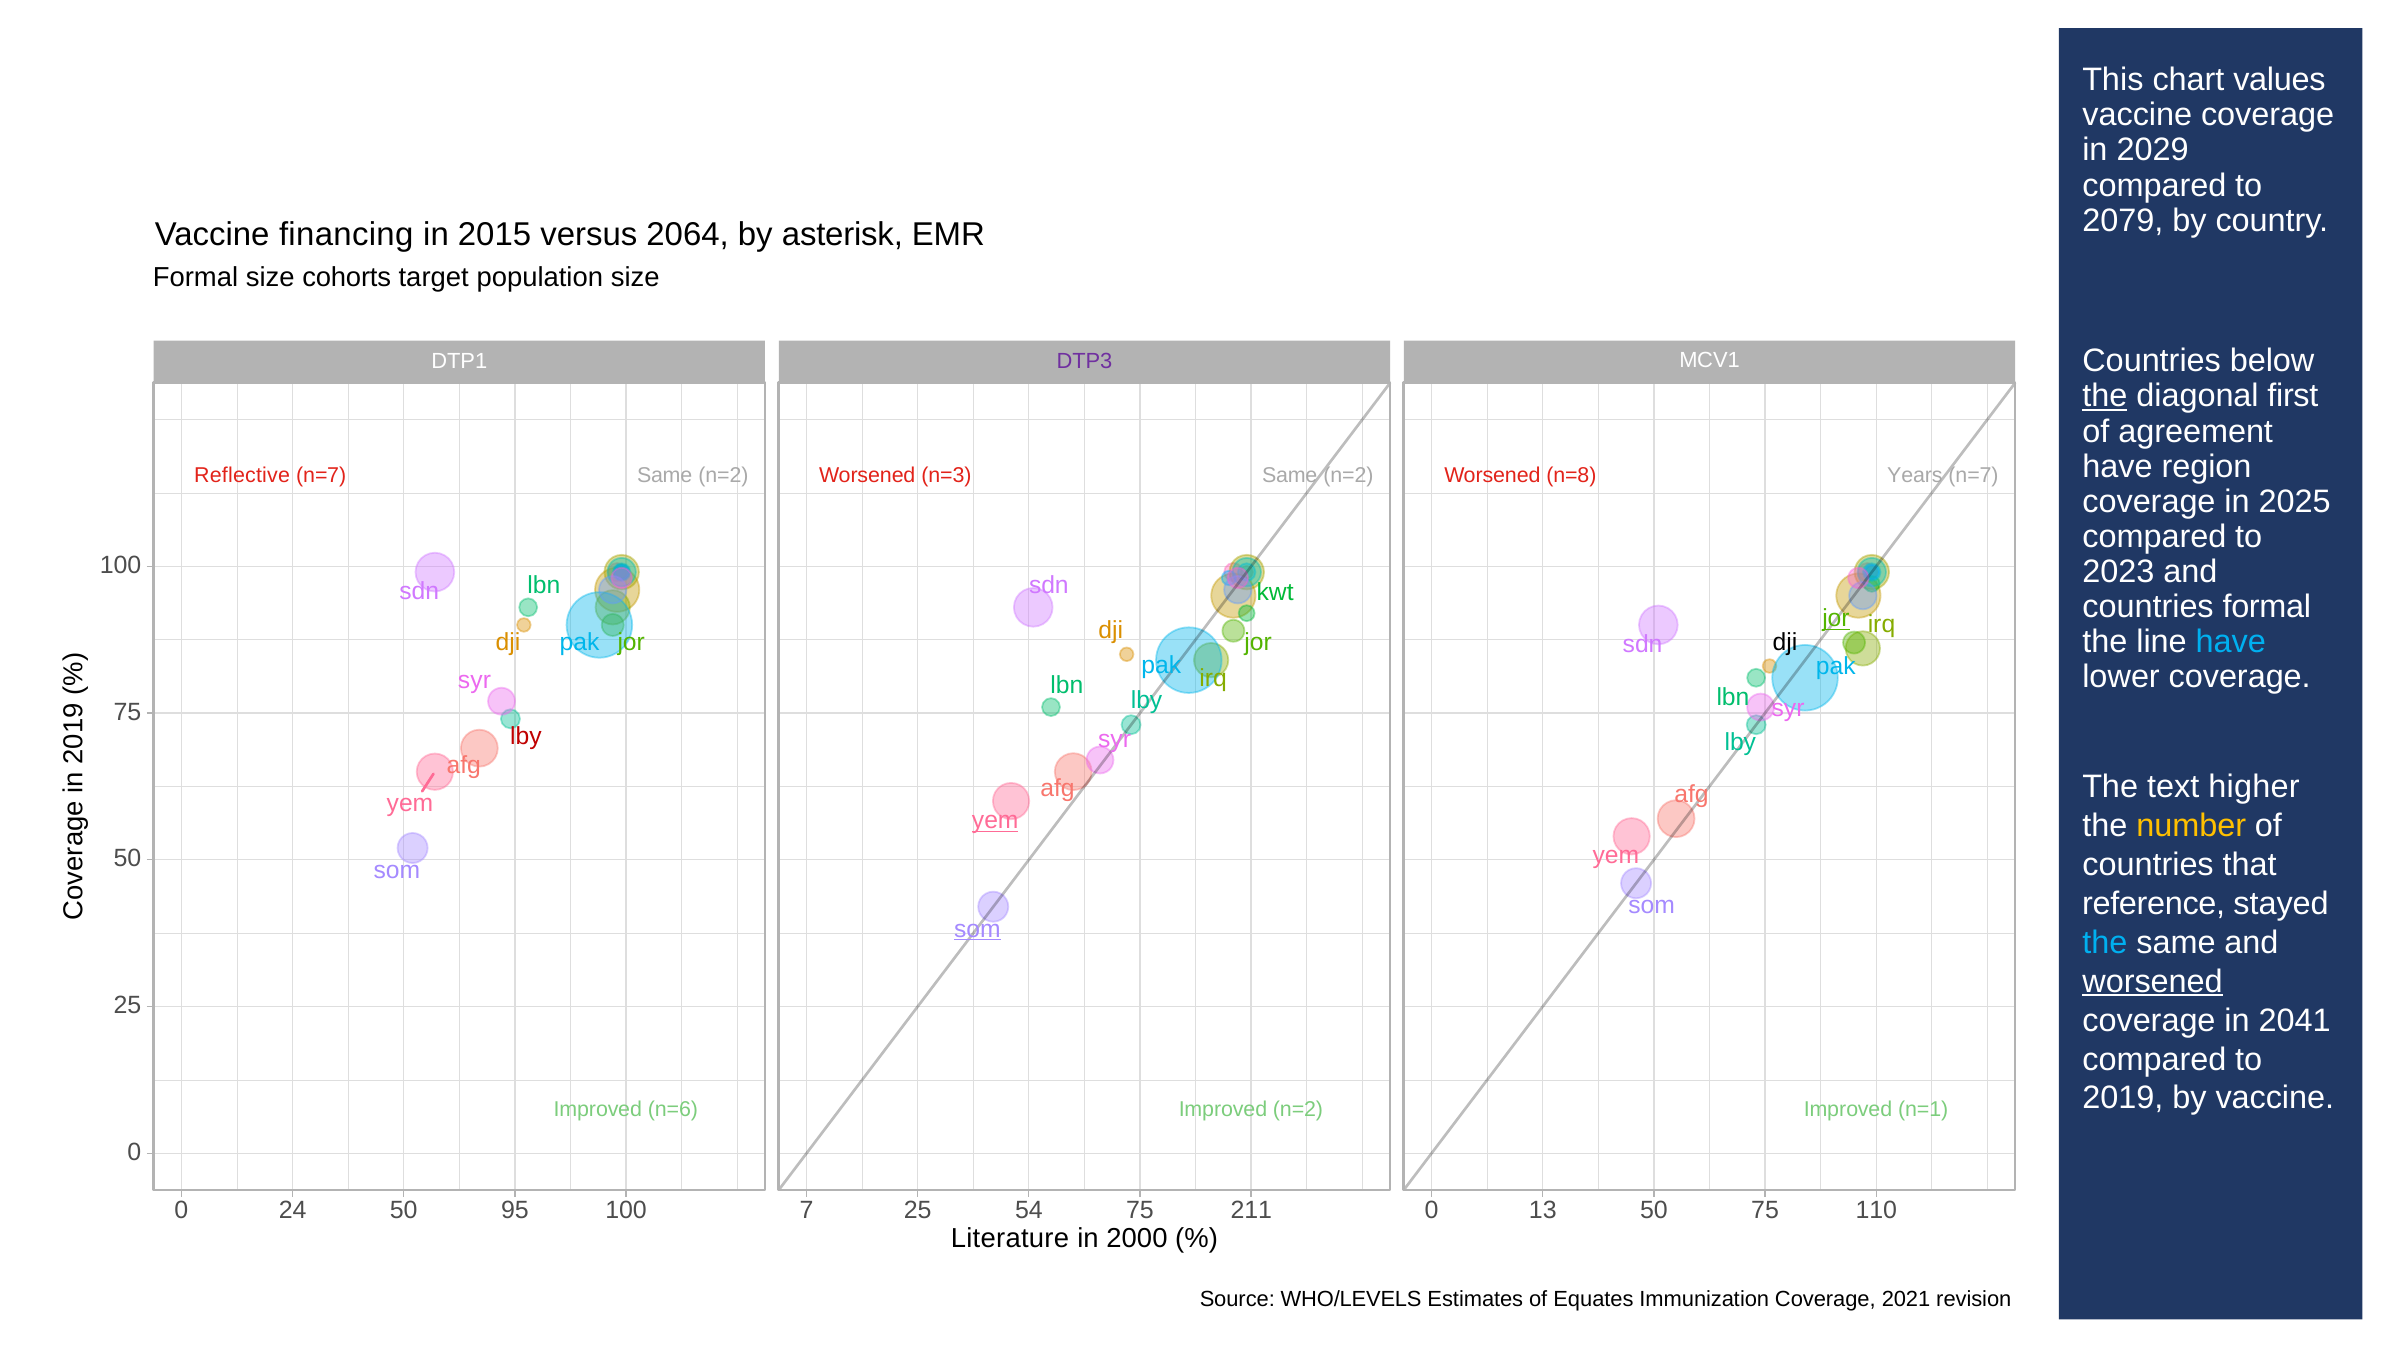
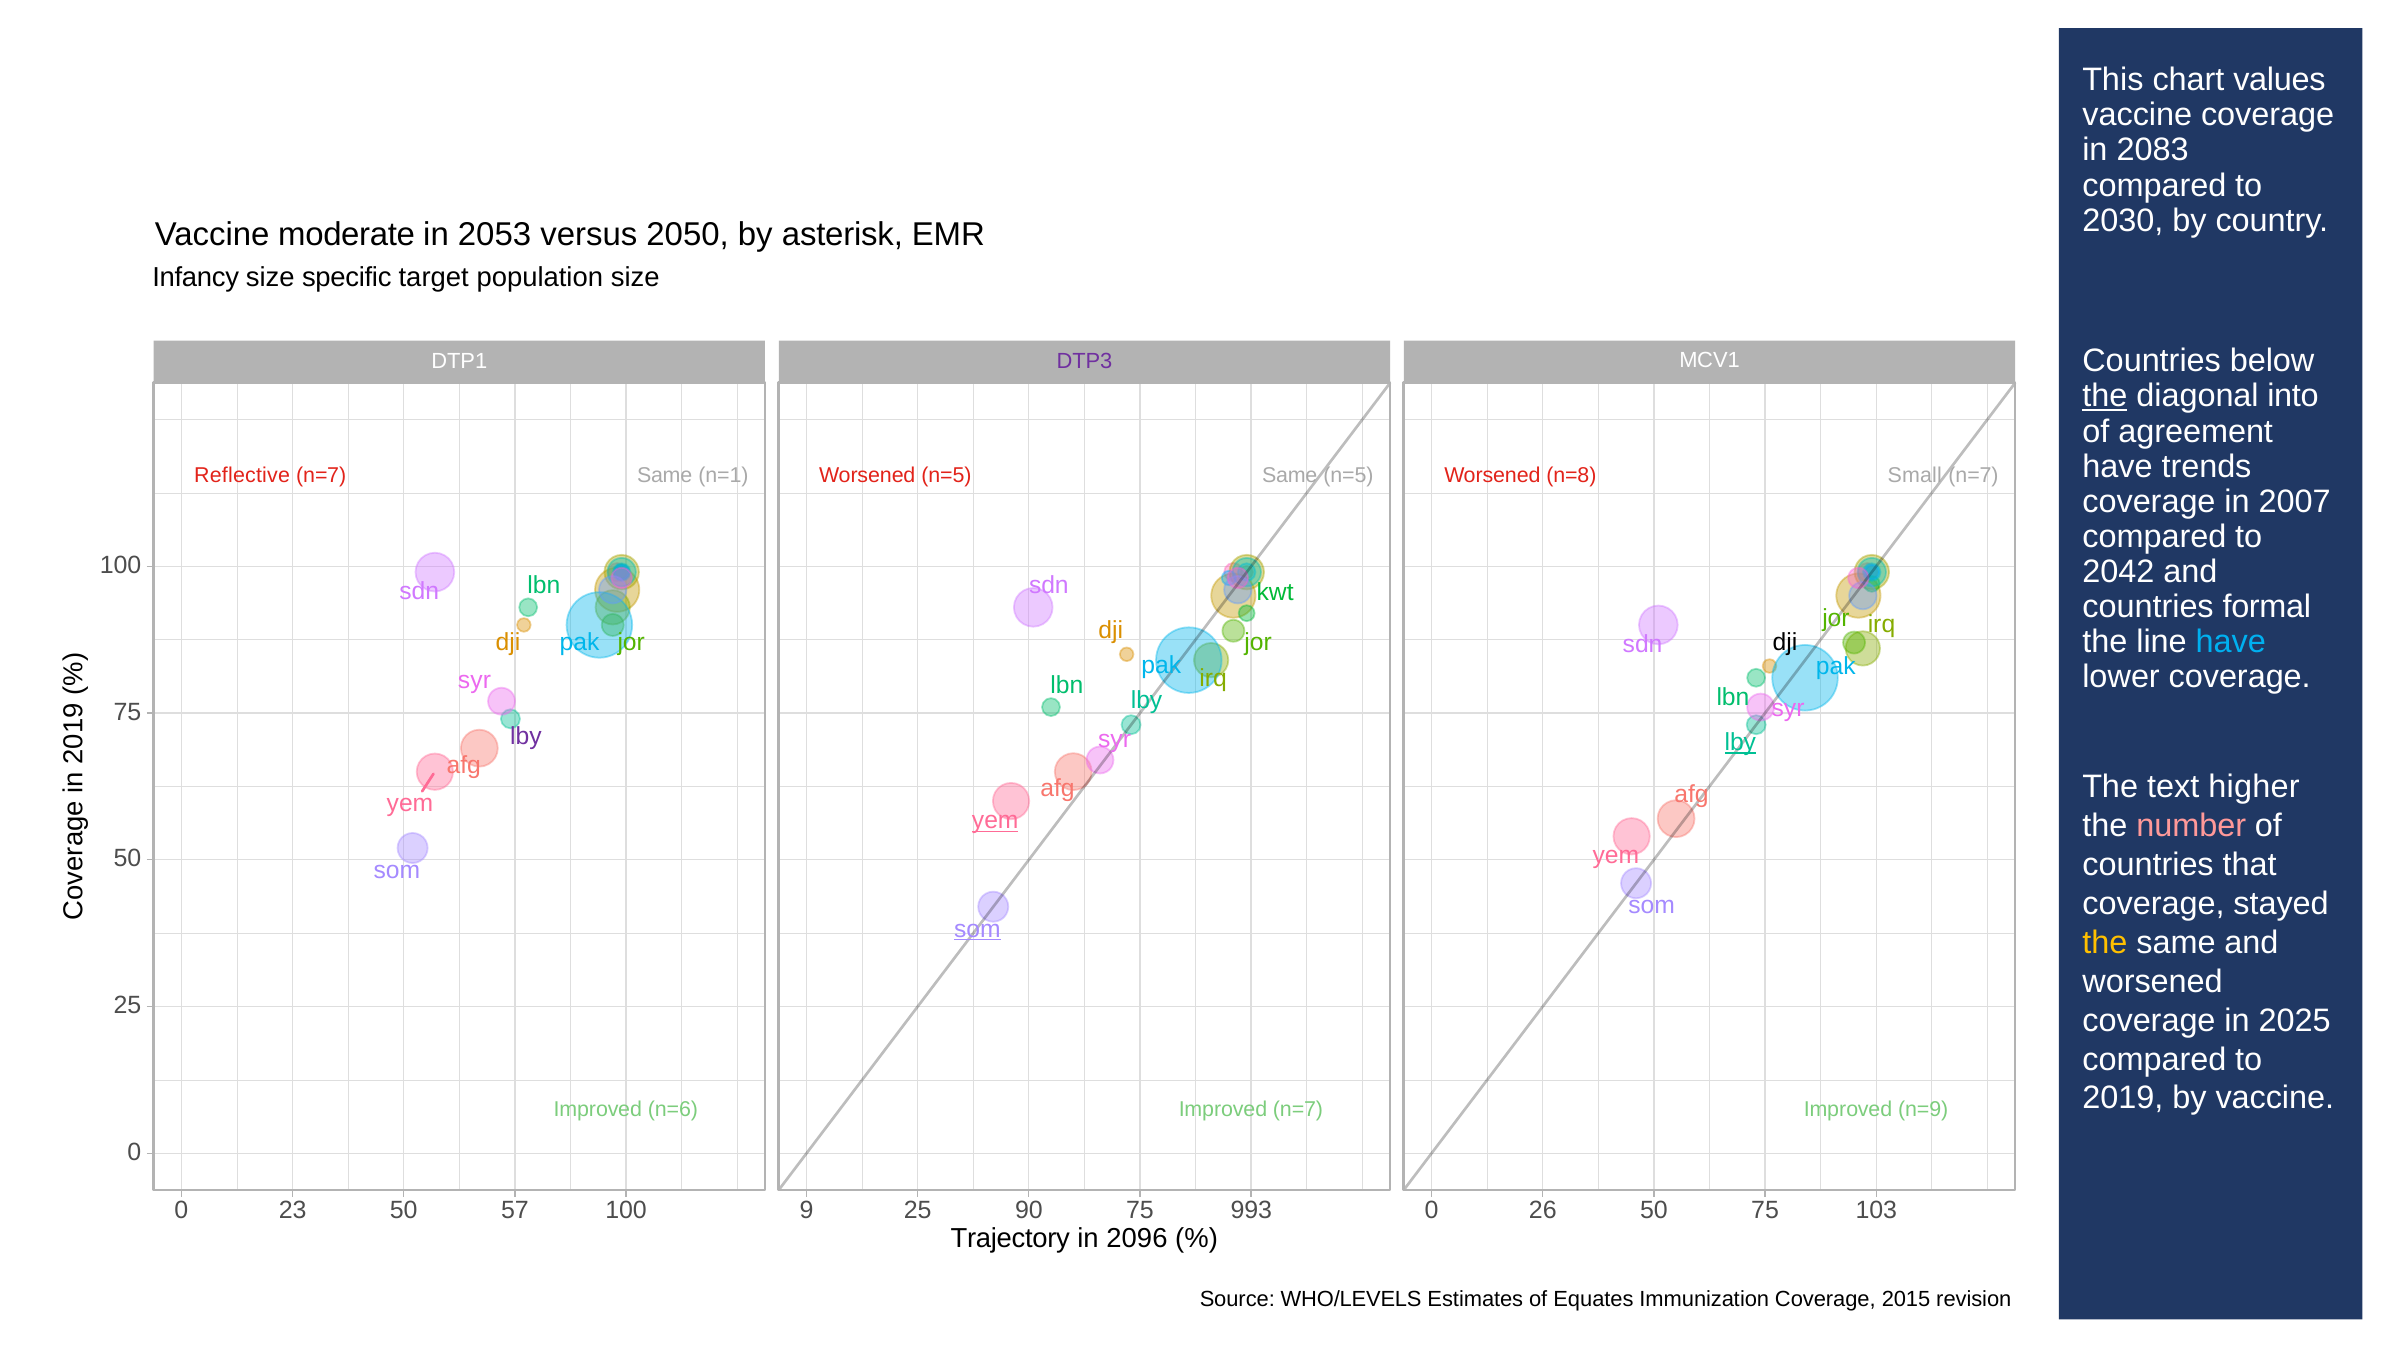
2029: 2029 -> 2083
2079: 2079 -> 2030
financing: financing -> moderate
2015: 2015 -> 2053
2064: 2064 -> 2050
Formal at (195, 278): Formal -> Infancy
cohorts: cohorts -> specific
first: first -> into
region: region -> trends
n=7 Same n=2: n=2 -> n=1
Worsened n=3: n=3 -> n=5
n=2 at (1348, 475): n=2 -> n=5
Years: Years -> Small
2025: 2025 -> 2007
2023: 2023 -> 2042
jor at (1836, 619) underline: present -> none
lby at (526, 736) colour: red -> purple
lby at (1740, 742) underline: none -> present
number colour: yellow -> pink
reference at (2154, 903): reference -> coverage
the at (2105, 942) colour: light blue -> yellow
worsened at (2153, 981) underline: present -> none
2041: 2041 -> 2025
Improved n=2: n=2 -> n=7
n=1: n=1 -> n=9
24: 24 -> 23
95: 95 -> 57
100 7: 7 -> 9
54: 54 -> 90
211: 211 -> 993
13: 13 -> 26
110: 110 -> 103
Literature: Literature -> Trajectory
2000: 2000 -> 2096
2021: 2021 -> 2015
